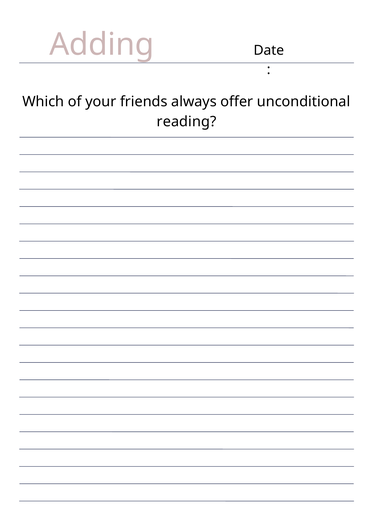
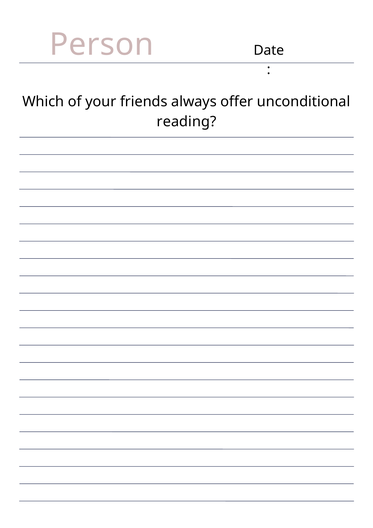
Adding: Adding -> Person
